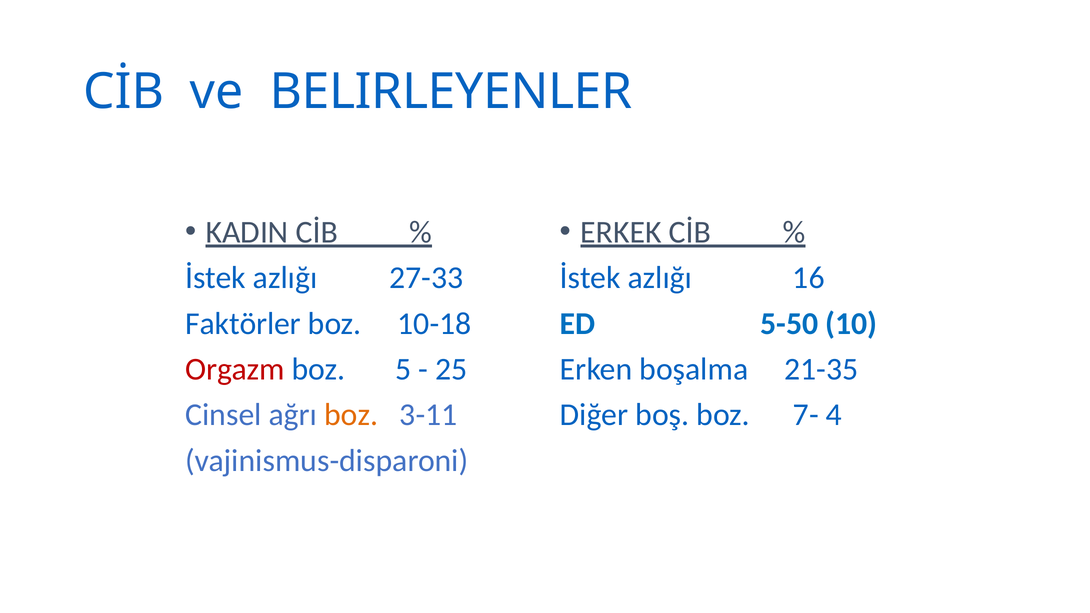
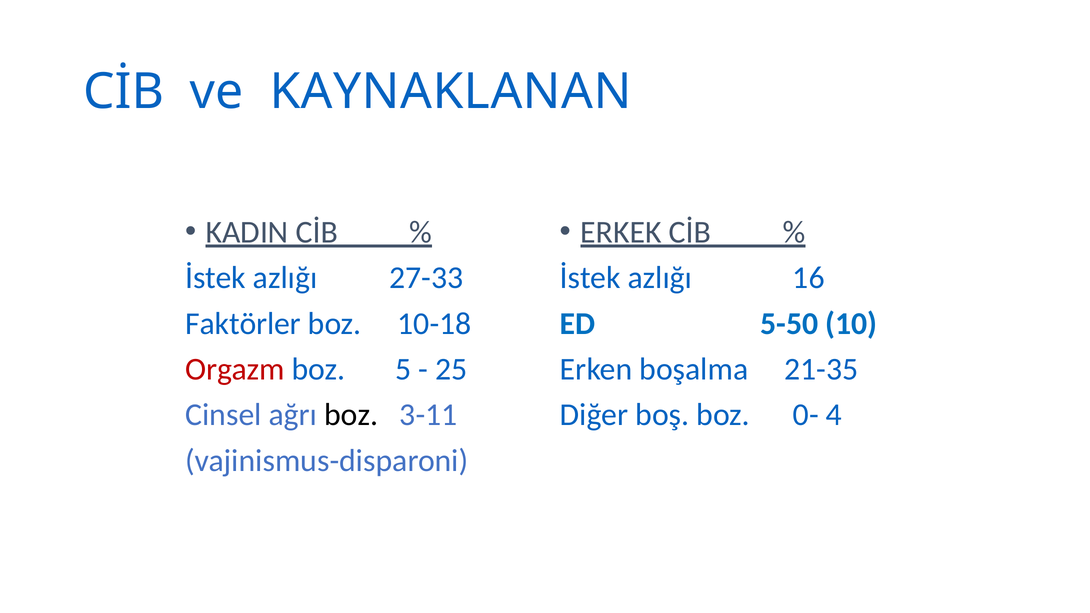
BELIRLEYENLER: BELIRLEYENLER -> KAYNAKLANAN
boz at (351, 415) colour: orange -> black
7-: 7- -> 0-
